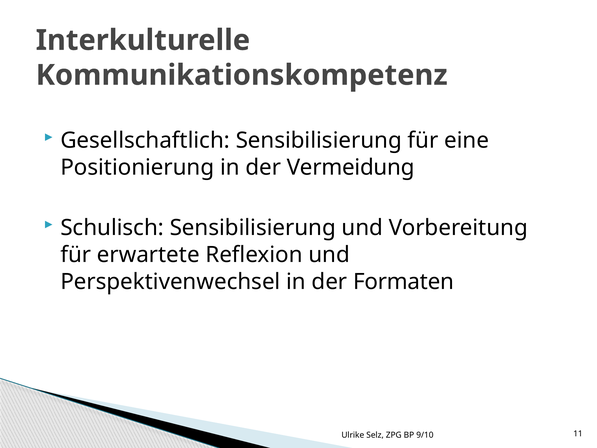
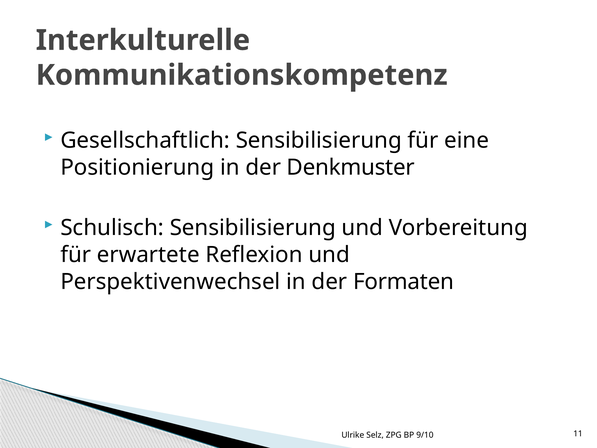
Vermeidung: Vermeidung -> Denkmuster
